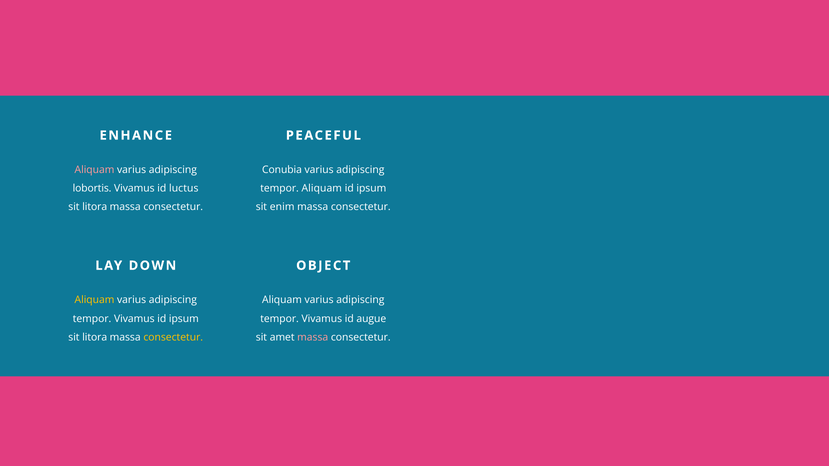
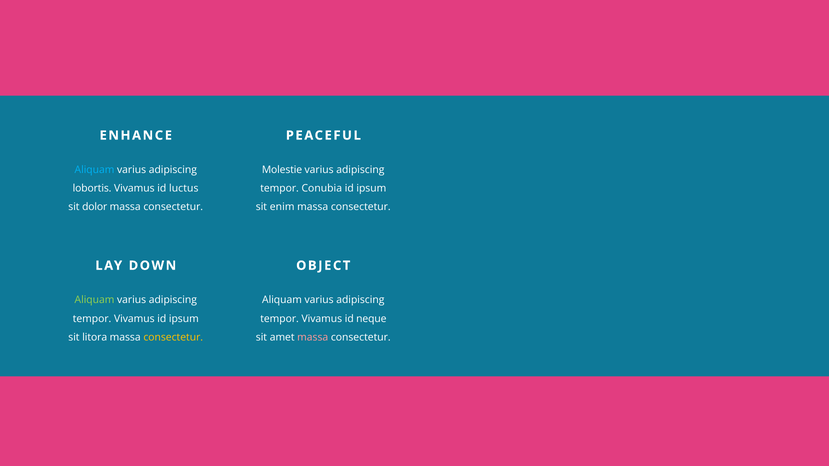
Aliquam at (94, 170) colour: pink -> light blue
Conubia: Conubia -> Molestie
tempor Aliquam: Aliquam -> Conubia
litora at (95, 207): litora -> dolor
Aliquam at (94, 300) colour: yellow -> light green
augue: augue -> neque
